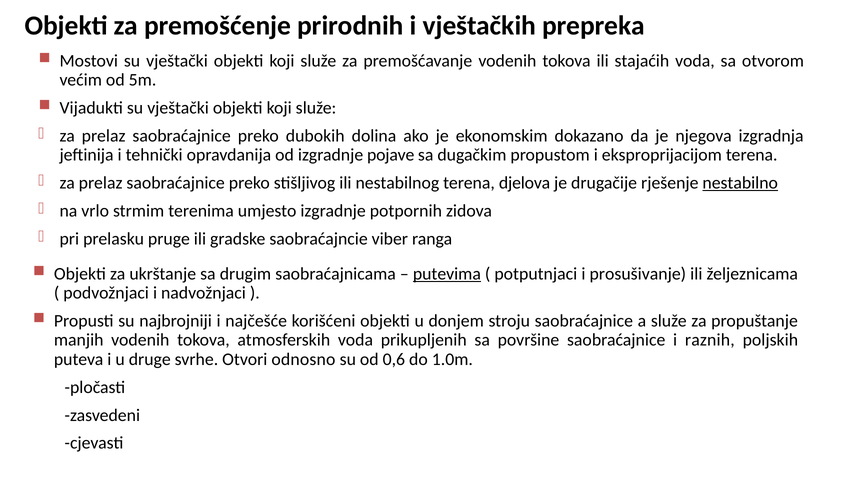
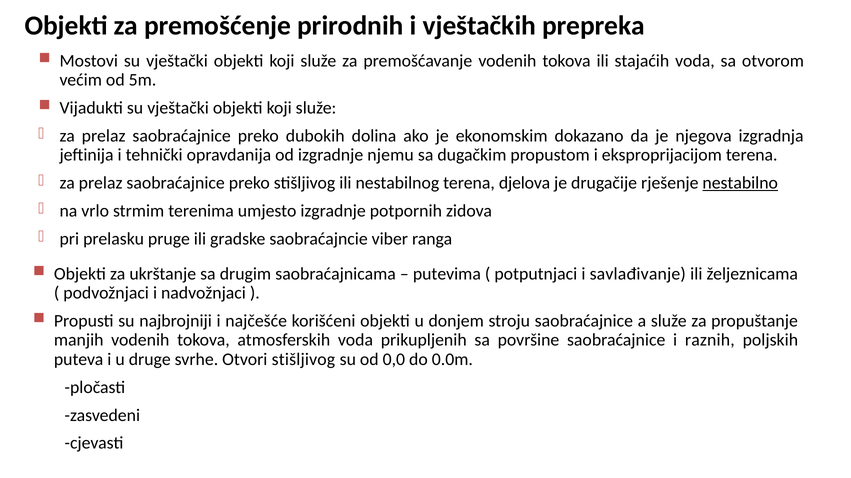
pojave: pojave -> njemu
putevima underline: present -> none
prosušivanje: prosušivanje -> savlađivanje
Otvori odnosno: odnosno -> stišljivog
0,6: 0,6 -> 0,0
1.0m: 1.0m -> 0.0m
